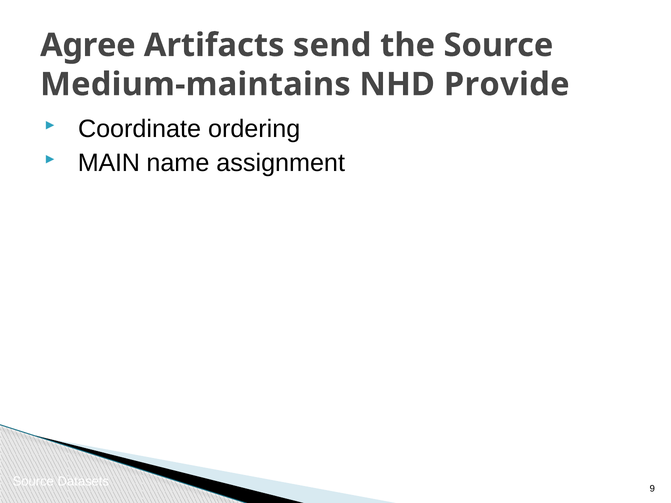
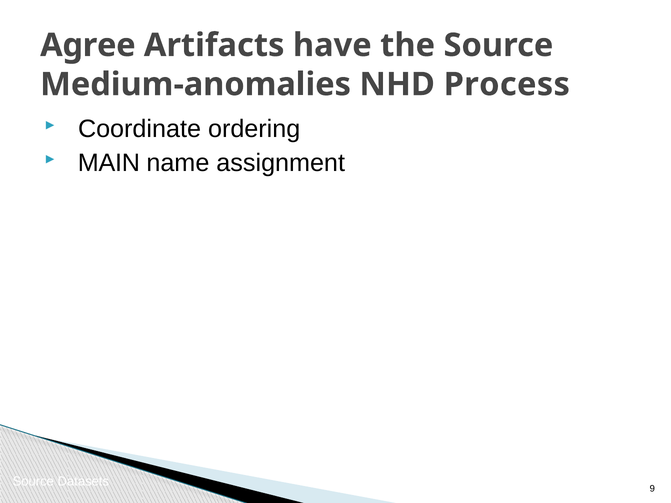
send: send -> have
Medium-maintains: Medium-maintains -> Medium-anomalies
Provide: Provide -> Process
